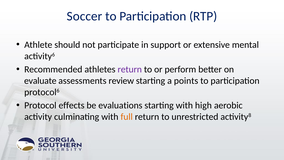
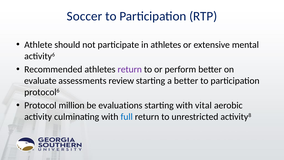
in support: support -> athletes
a points: points -> better
effects: effects -> million
high: high -> vital
full colour: orange -> blue
